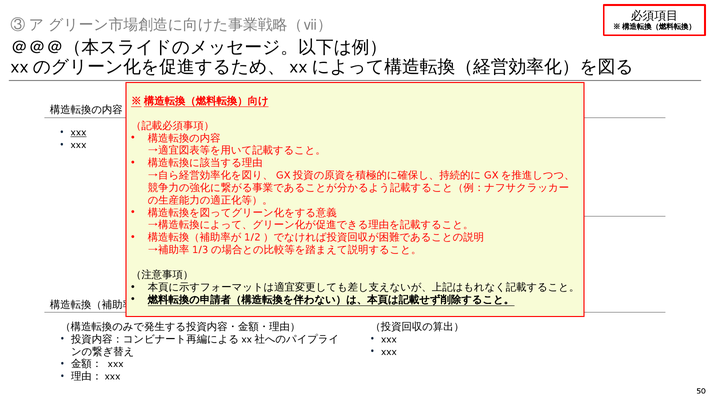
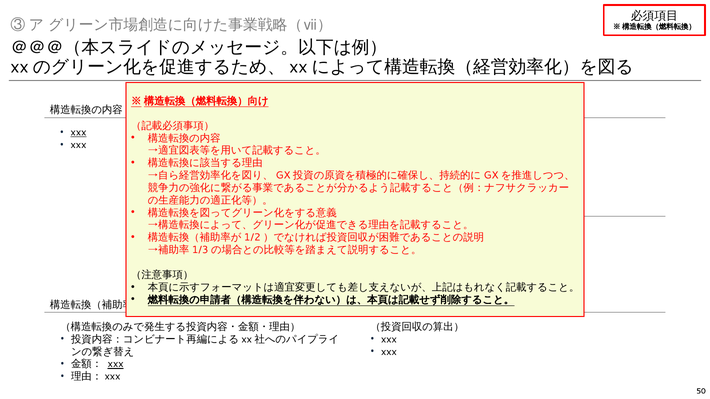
xxx at (116, 364) underline: none -> present
